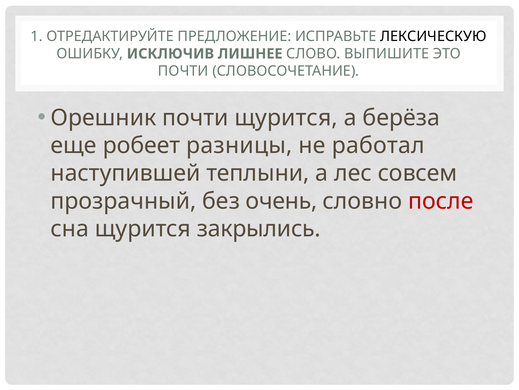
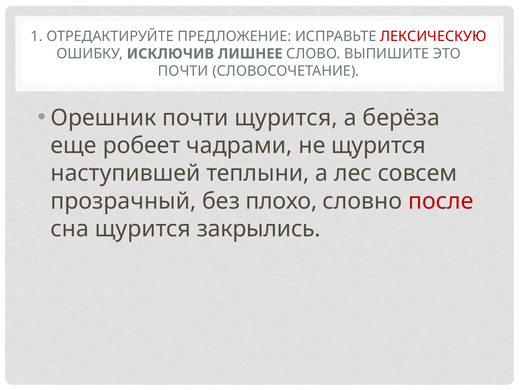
ЛЕКСИЧЕСКУЮ colour: black -> red
разницы: разницы -> чадрами
не работал: работал -> щурится
очень: очень -> плохо
